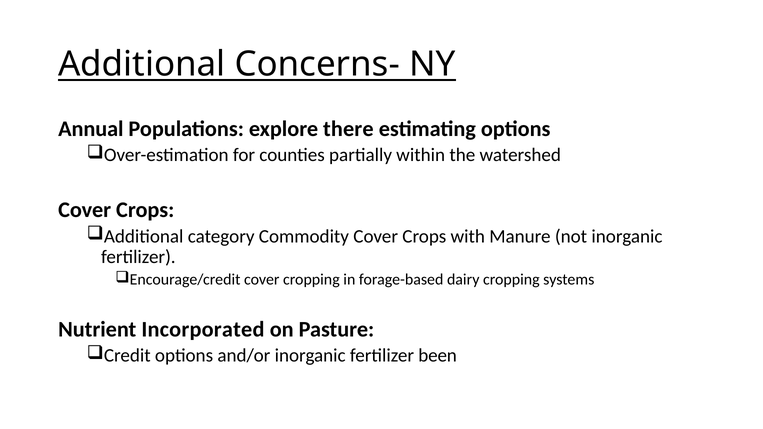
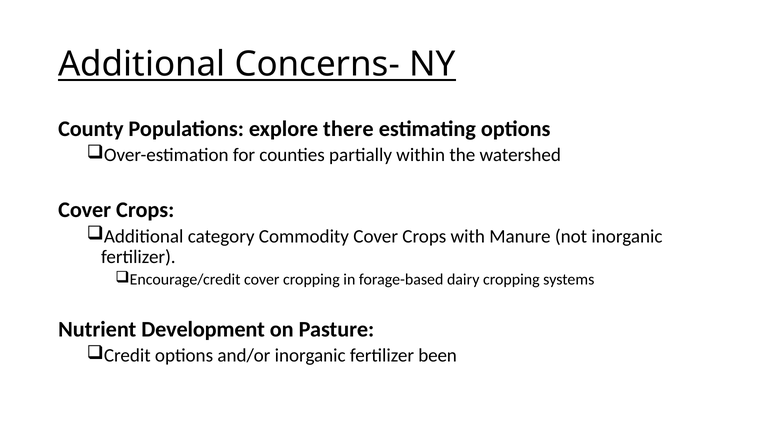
Annual: Annual -> County
Incorporated: Incorporated -> Development
